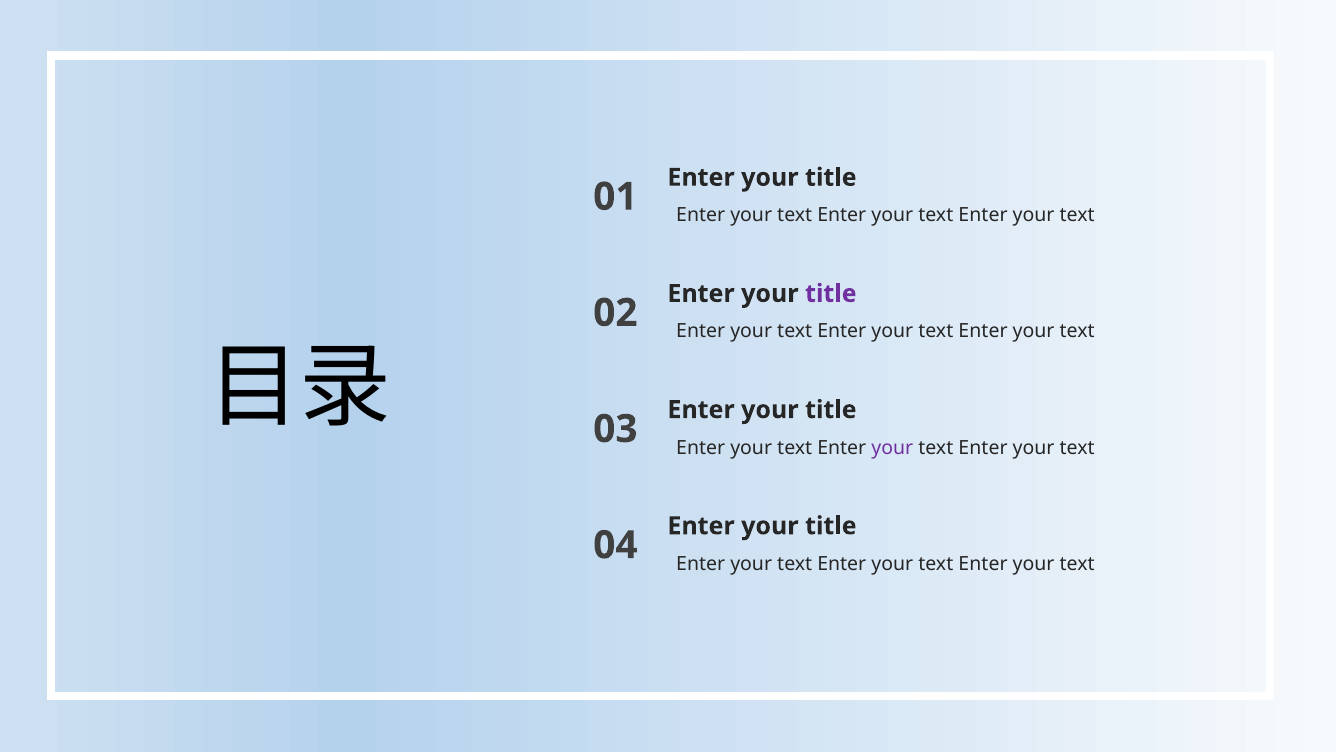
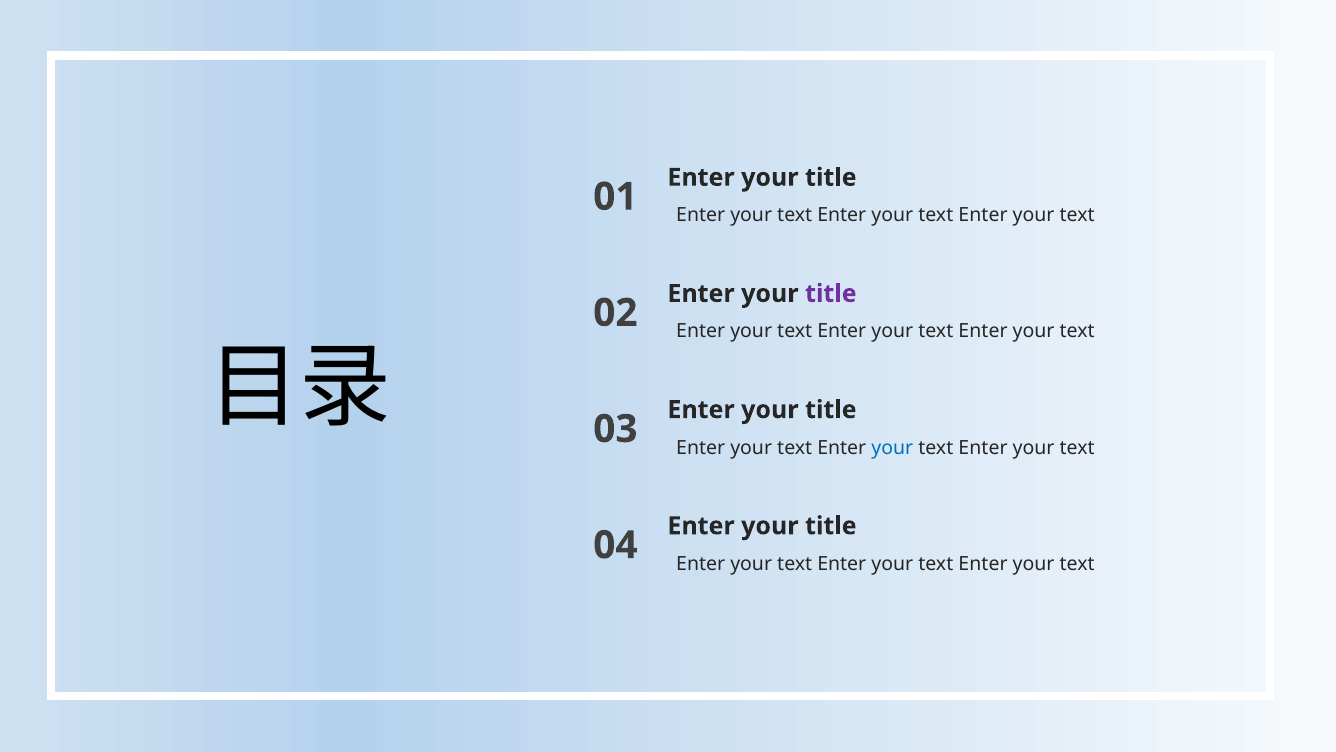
your at (892, 447) colour: purple -> blue
